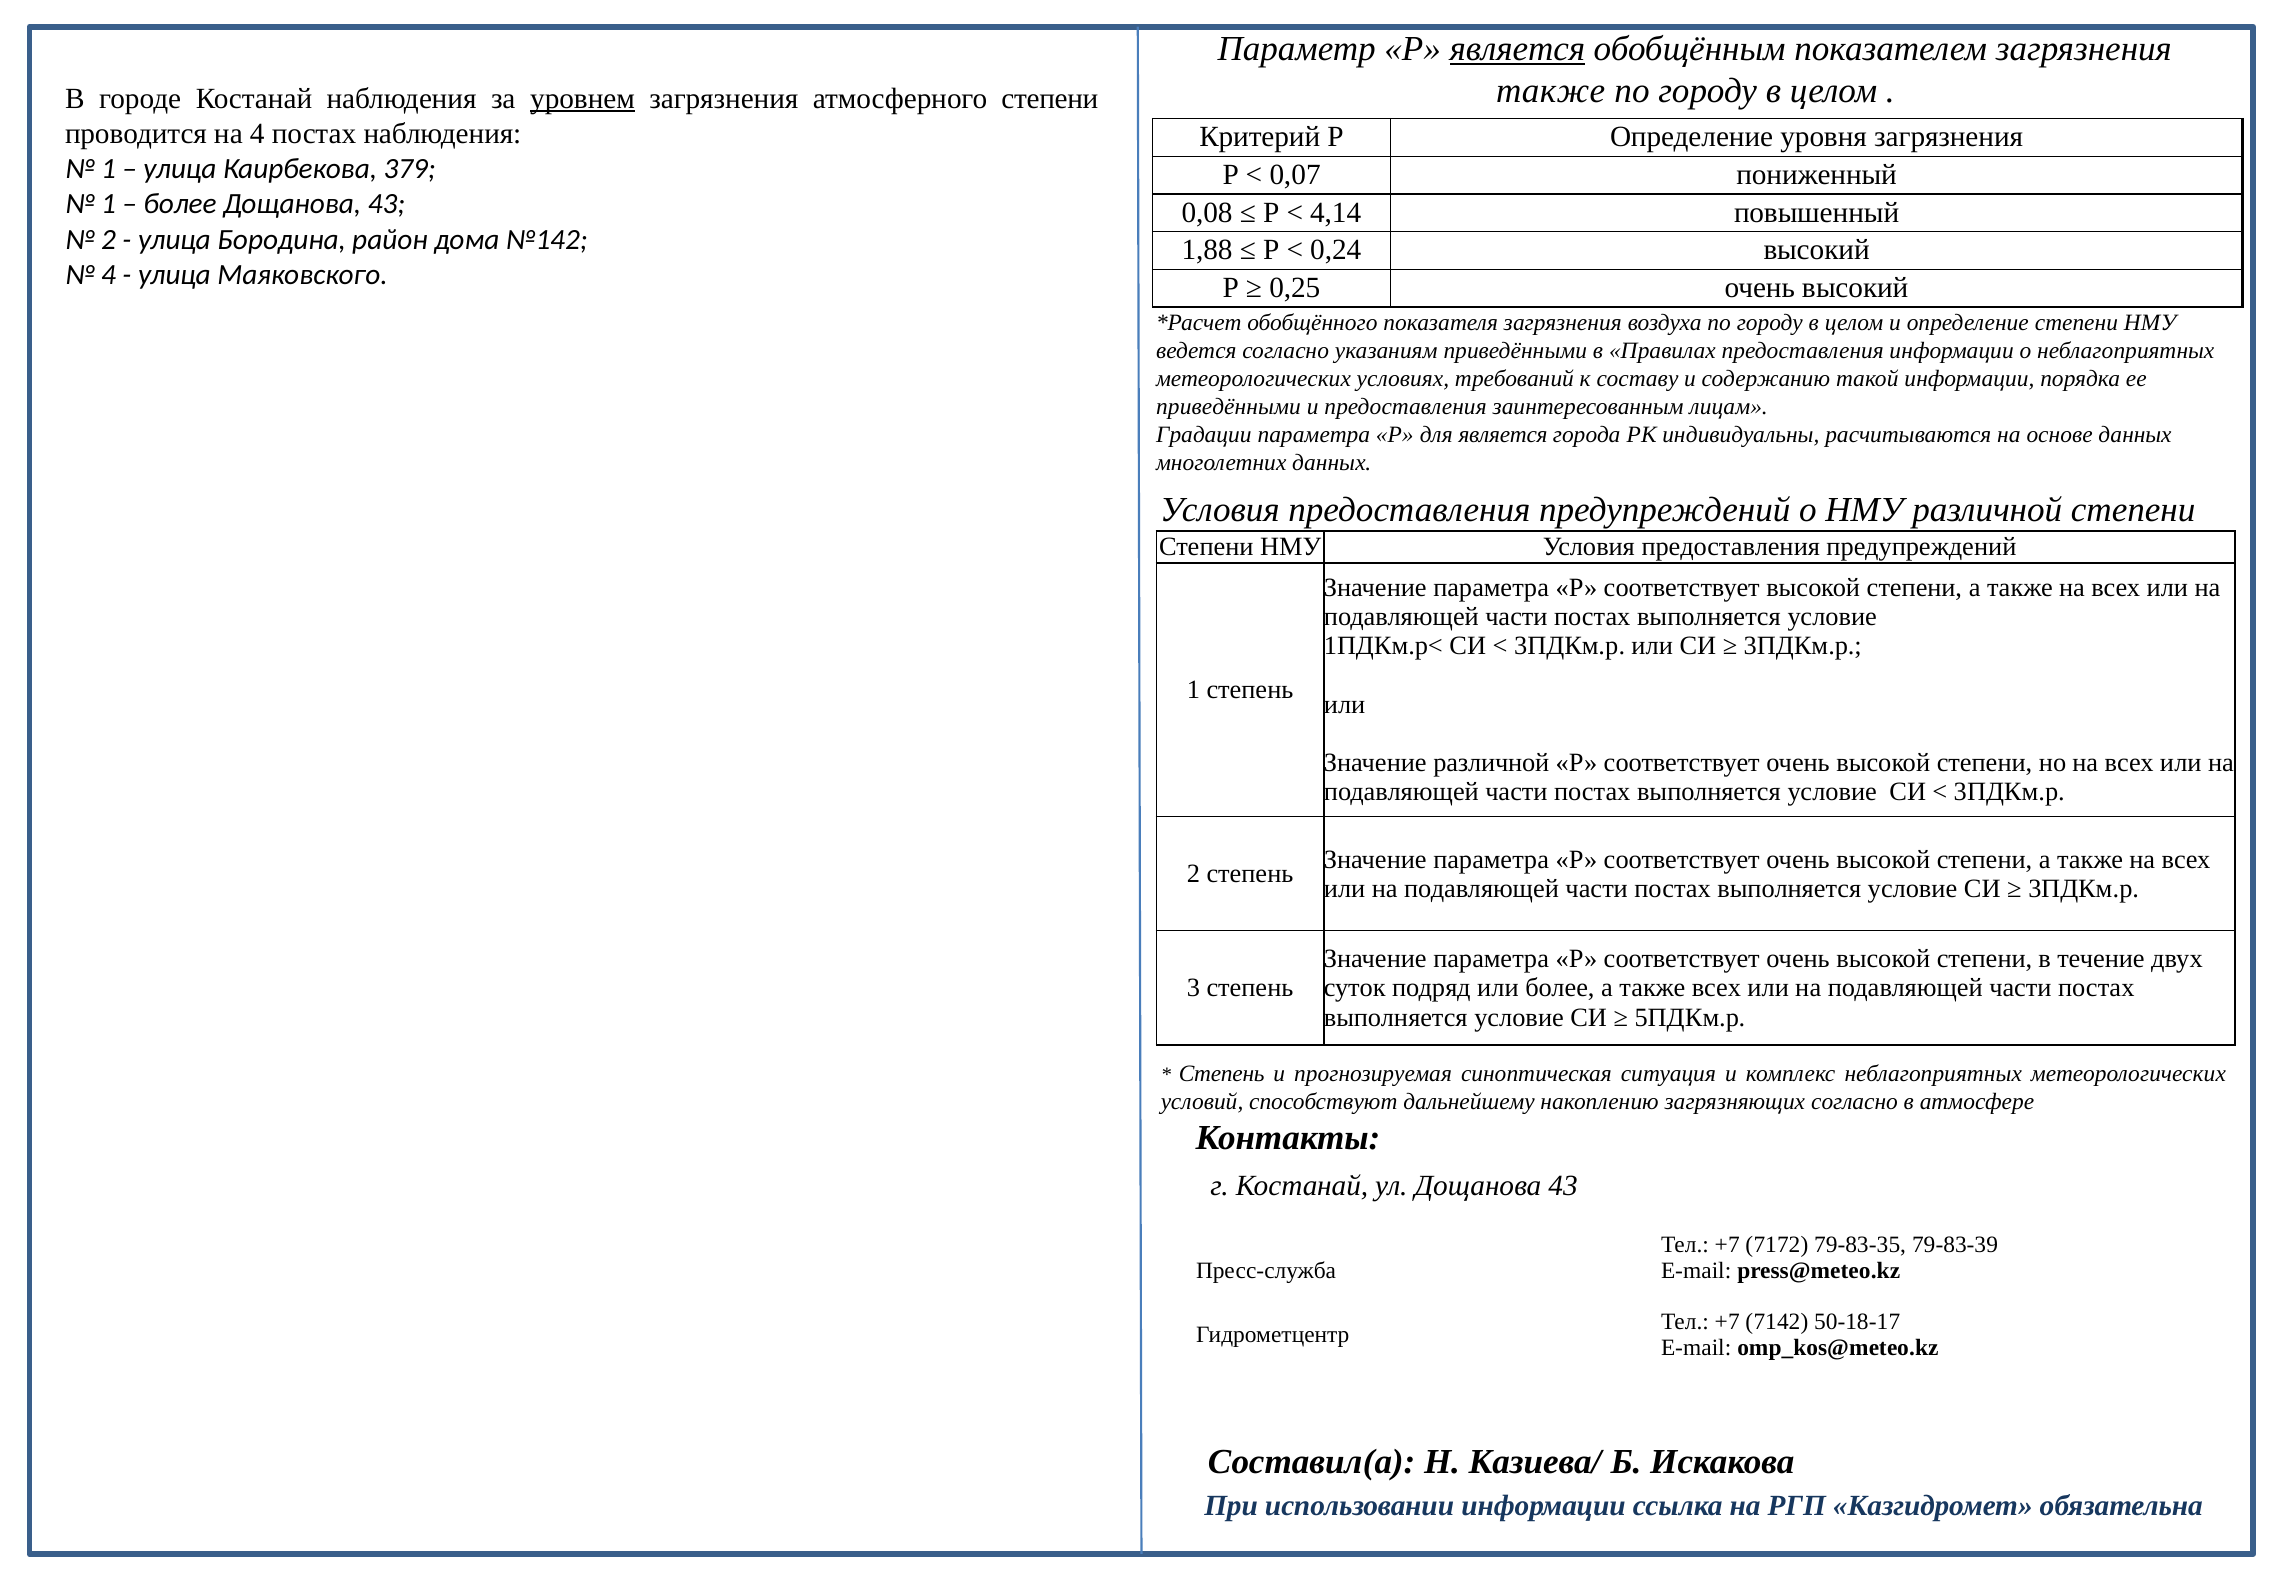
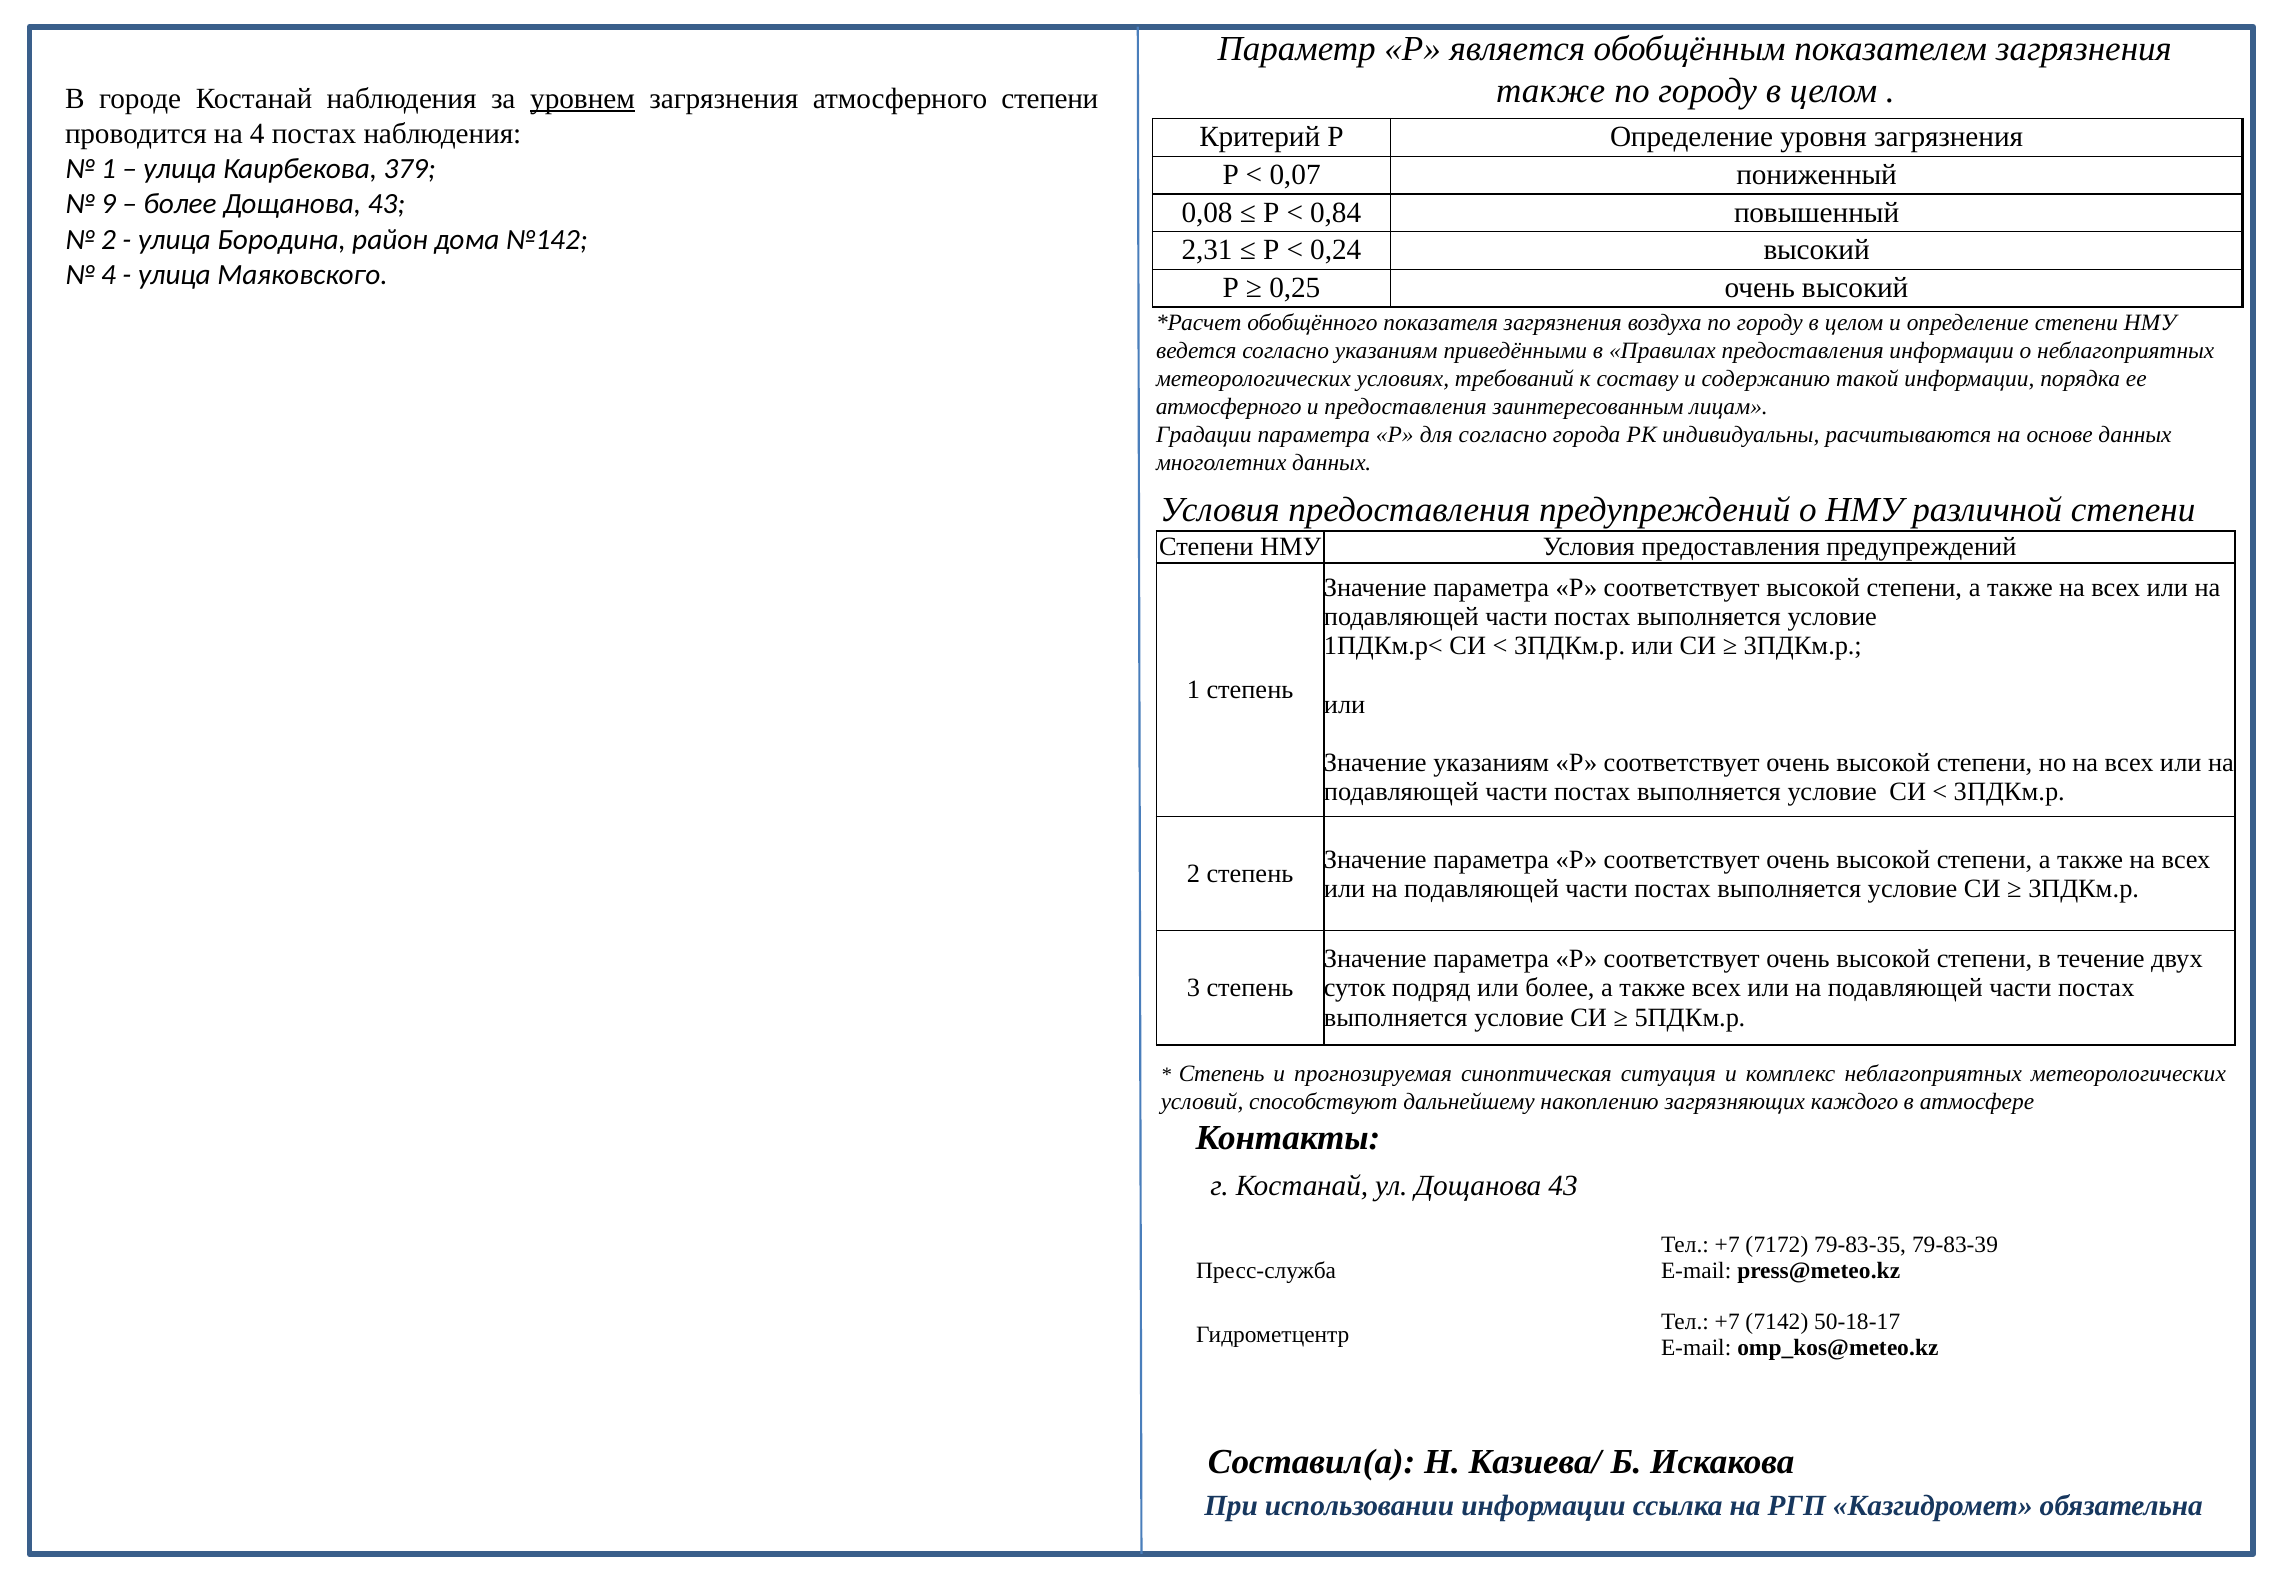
является at (1517, 49) underline: present -> none
1 at (109, 204): 1 -> 9
4,14: 4,14 -> 0,84
1,88: 1,88 -> 2,31
приведёнными at (1228, 407): приведёнными -> атмосферного
для является: является -> согласно
Значение различной: различной -> указаниям
загрязняющих согласно: согласно -> каждого
